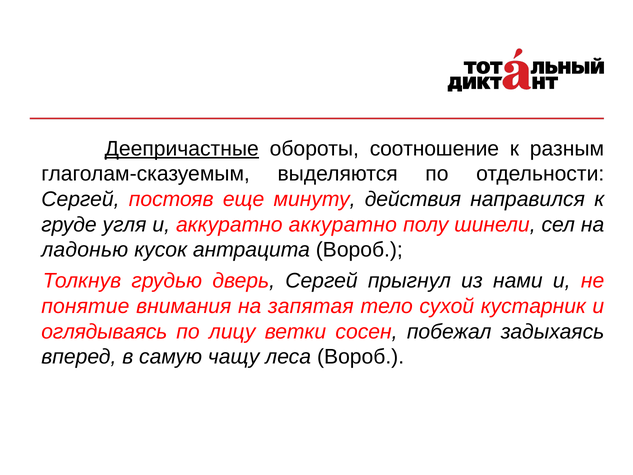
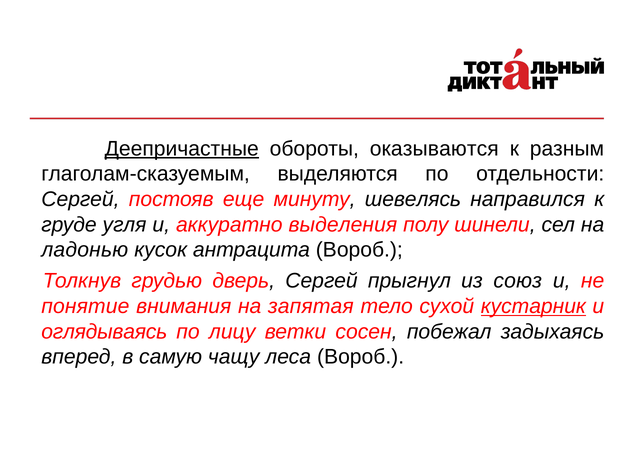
соотношение: соотношение -> оказываются
действия: действия -> шевелясь
аккуратно аккуратно: аккуратно -> выделения
нами: нами -> союз
кустарник underline: none -> present
